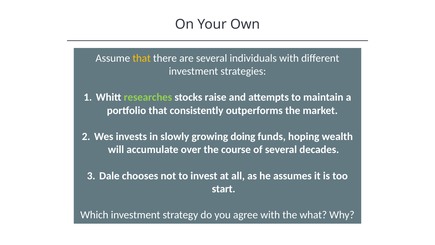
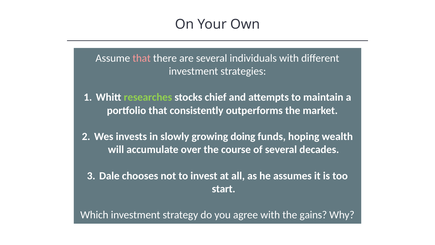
that at (142, 58) colour: yellow -> pink
raise: raise -> chief
what: what -> gains
